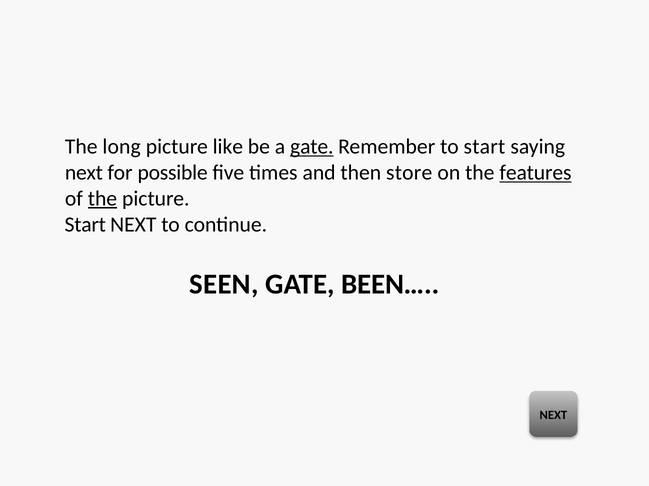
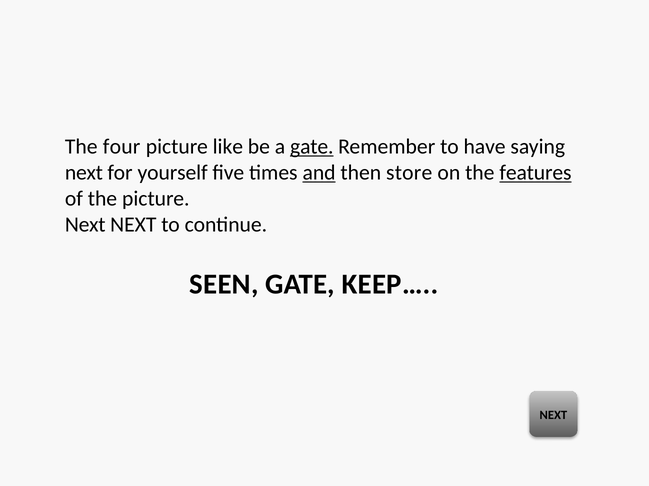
long: long -> four
to start: start -> have
possible: possible -> yourself
and underline: none -> present
the at (102, 199) underline: present -> none
Start at (85, 225): Start -> Next
BEEN…: BEEN… -> KEEP…
